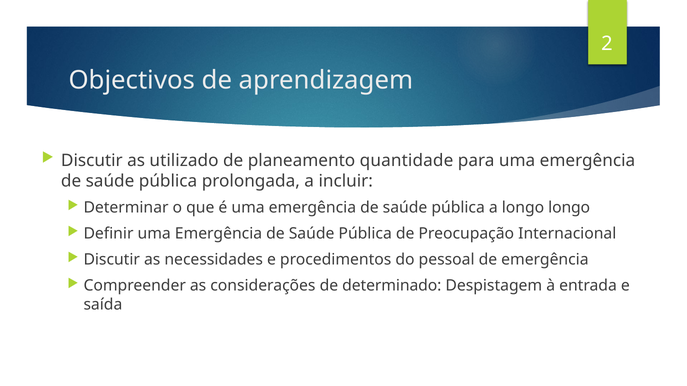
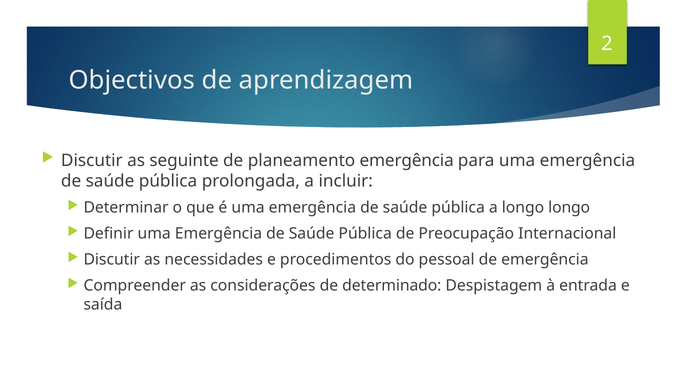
utilizado: utilizado -> seguinte
planeamento quantidade: quantidade -> emergência
